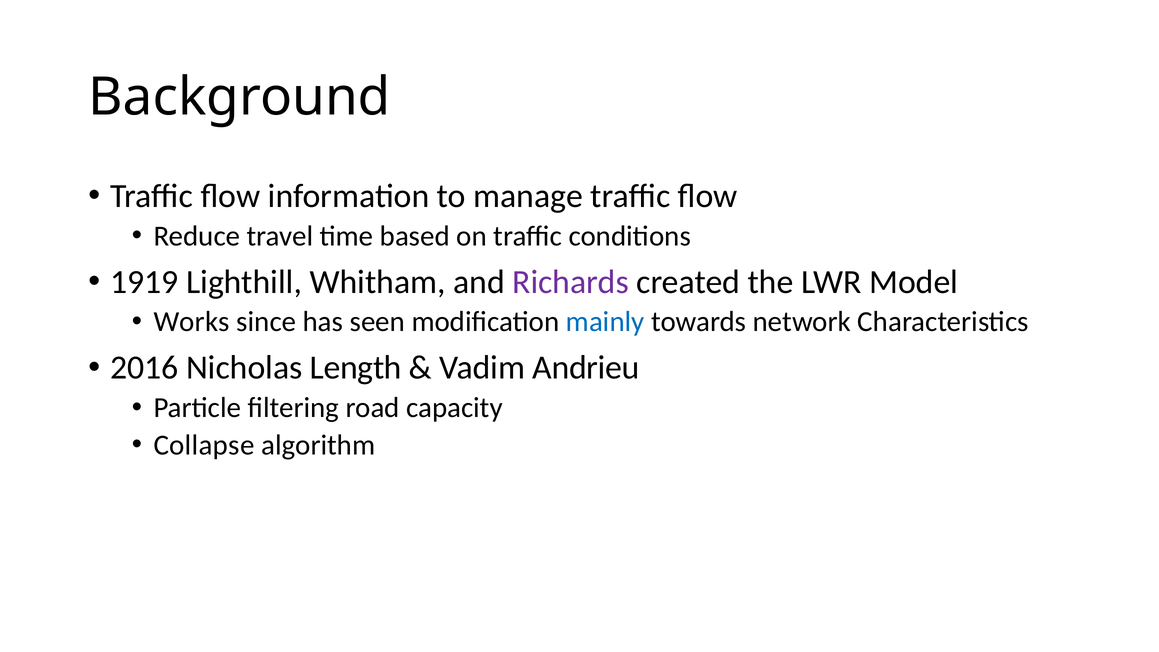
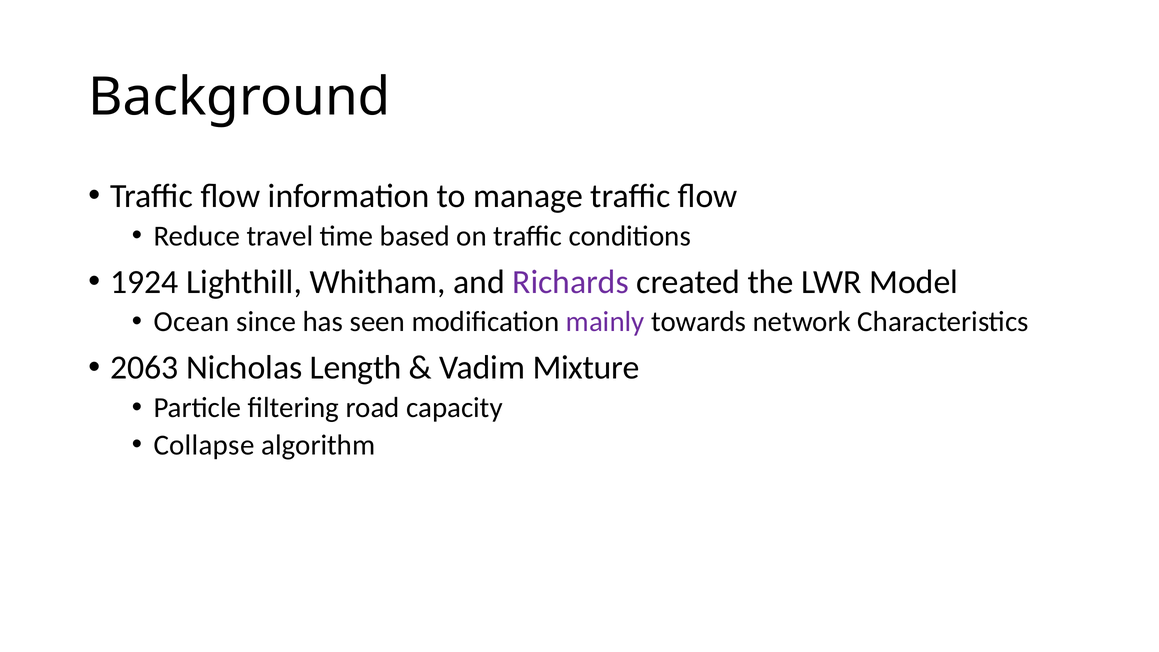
1919: 1919 -> 1924
Works: Works -> Ocean
mainly colour: blue -> purple
2016: 2016 -> 2063
Andrieu: Andrieu -> Mixture
